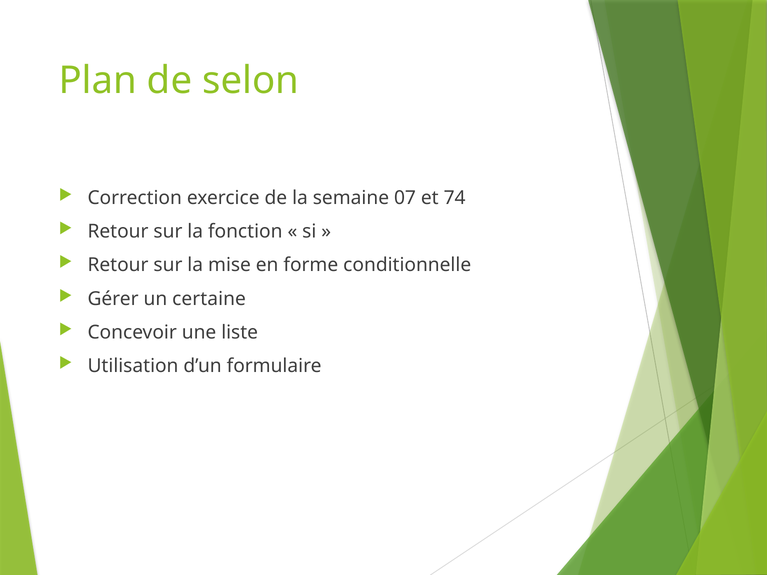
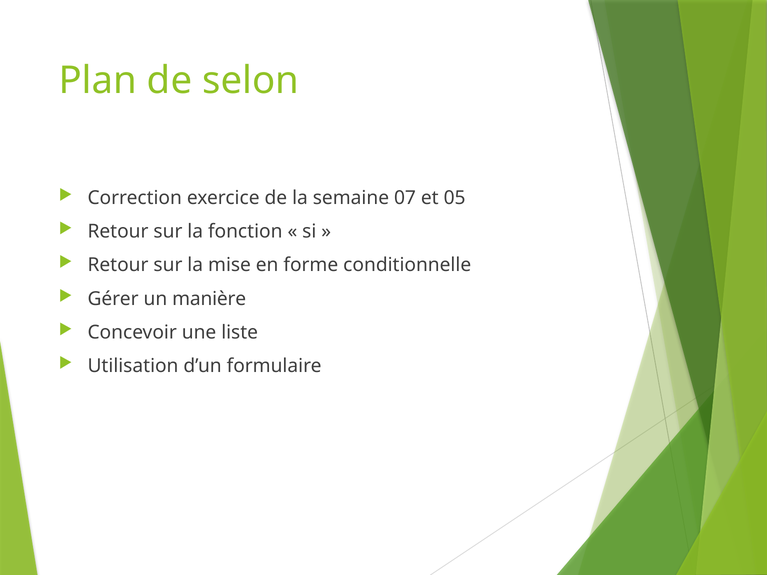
74: 74 -> 05
certaine: certaine -> manière
